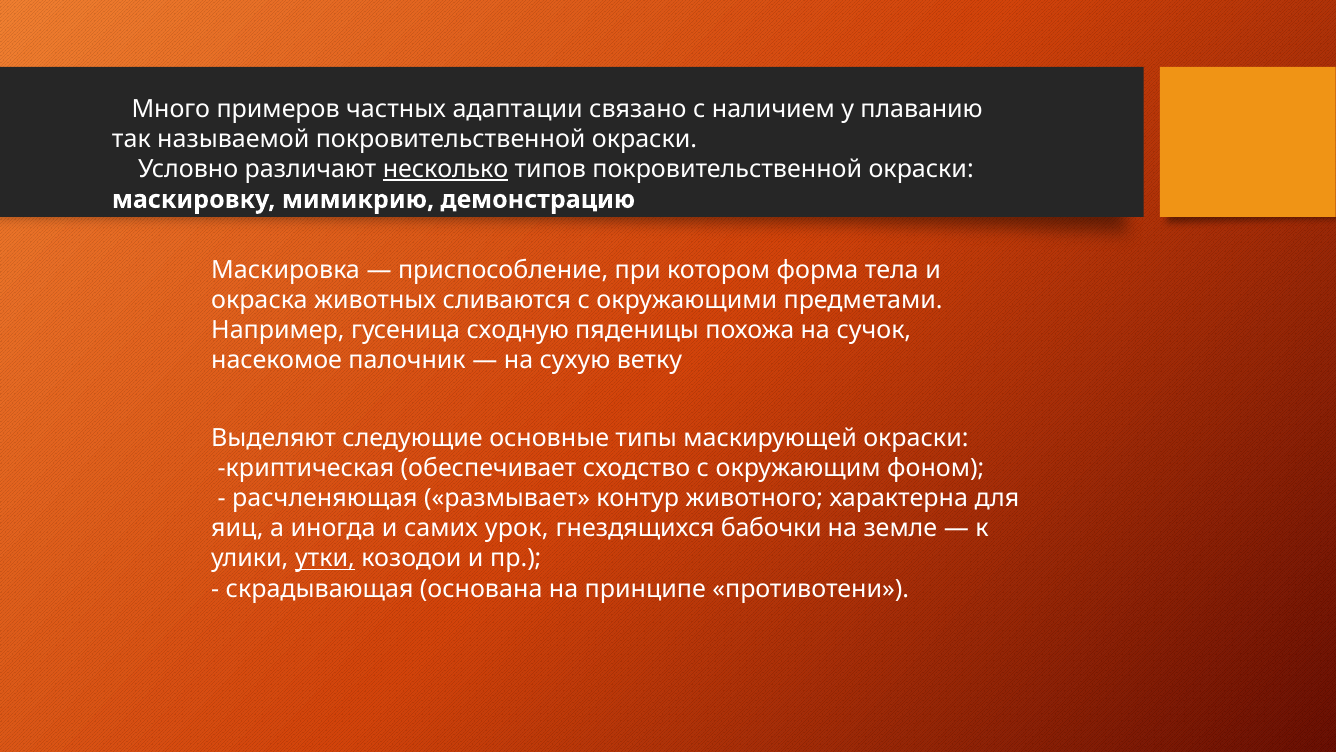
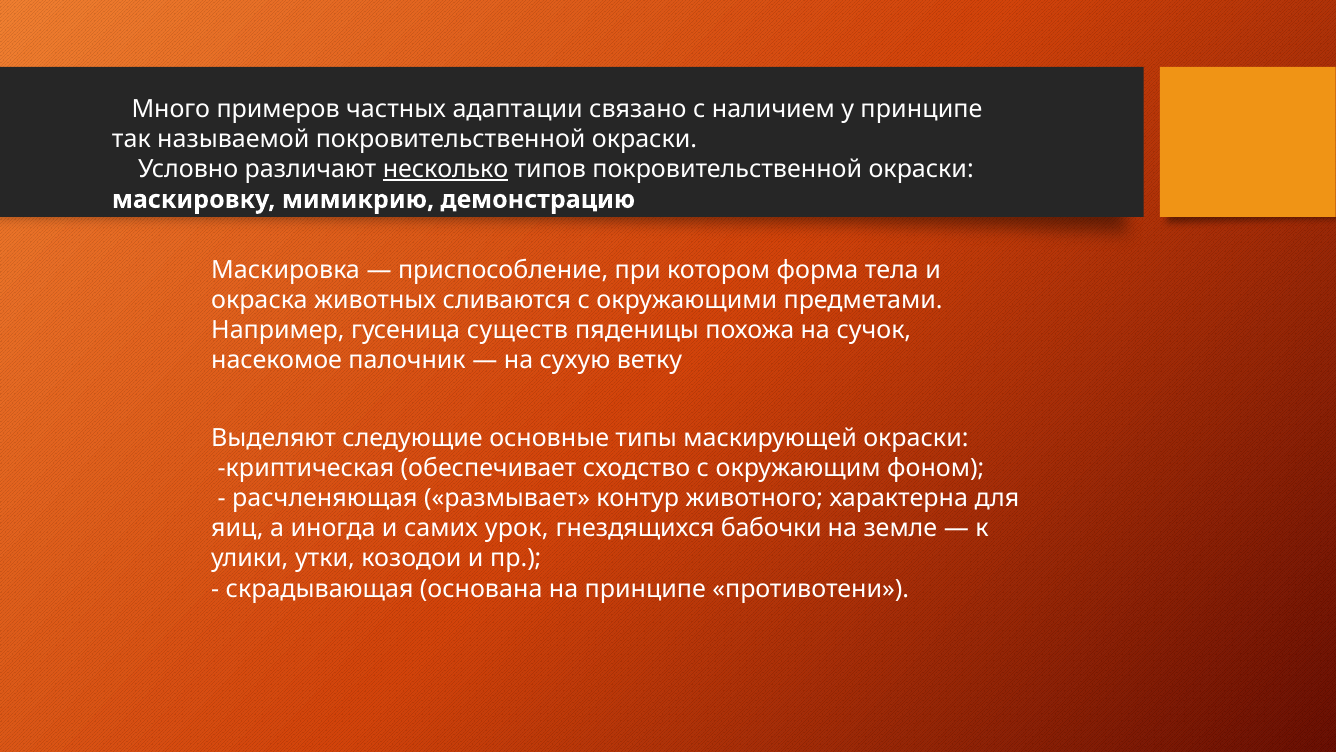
у плаванию: плаванию -> принципе
сходную: сходную -> существ
утки underline: present -> none
